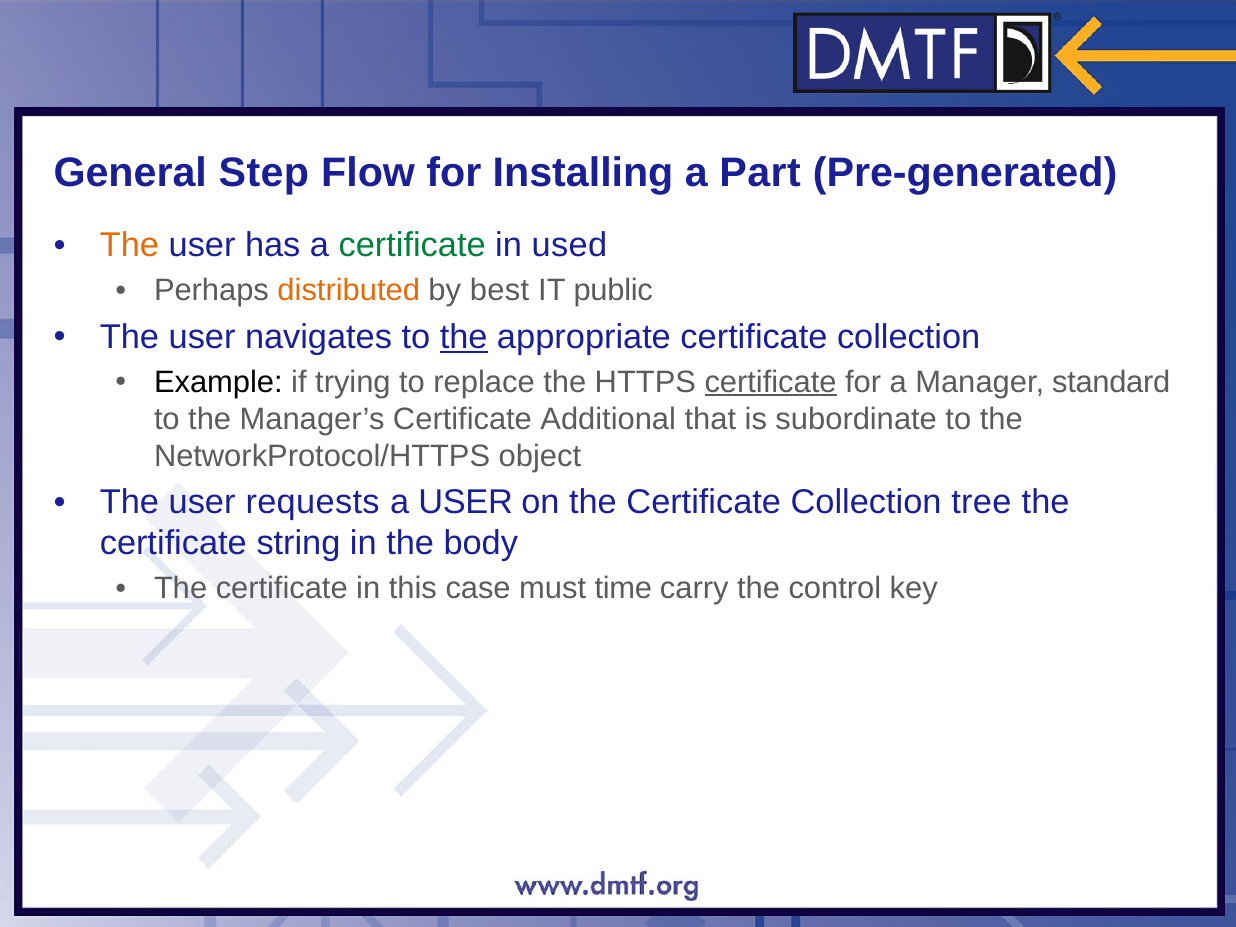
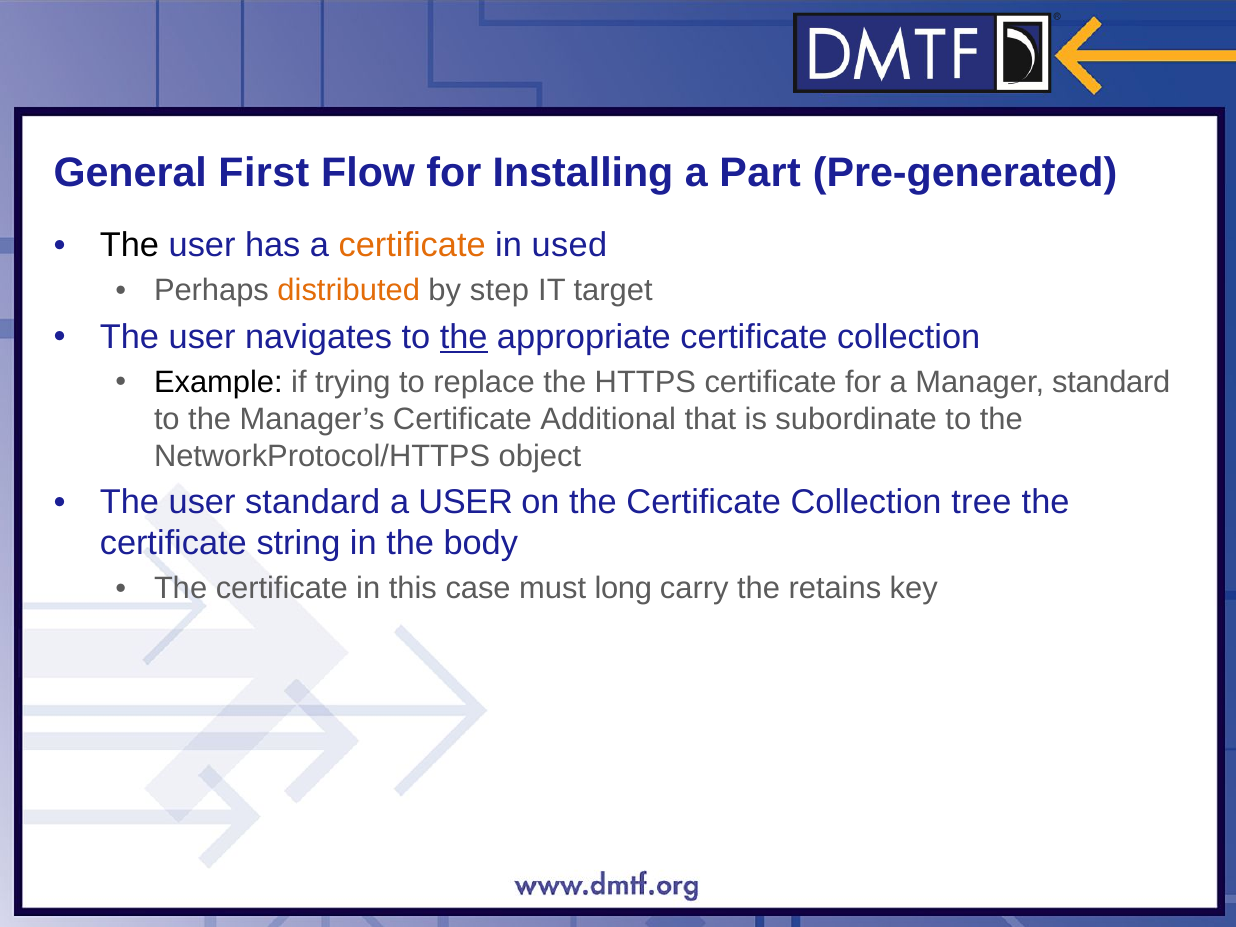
Step: Step -> First
The at (129, 245) colour: orange -> black
certificate at (412, 245) colour: green -> orange
best: best -> step
public: public -> target
certificate at (771, 382) underline: present -> none
user requests: requests -> standard
time: time -> long
control: control -> retains
